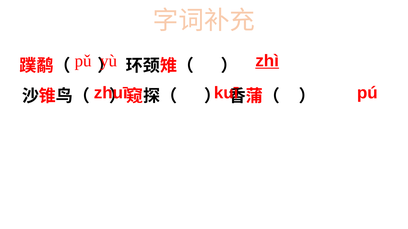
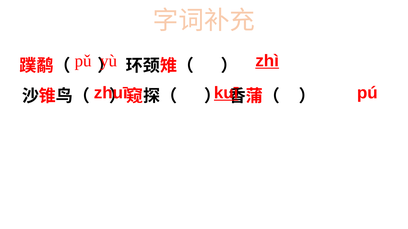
kuī underline: none -> present
